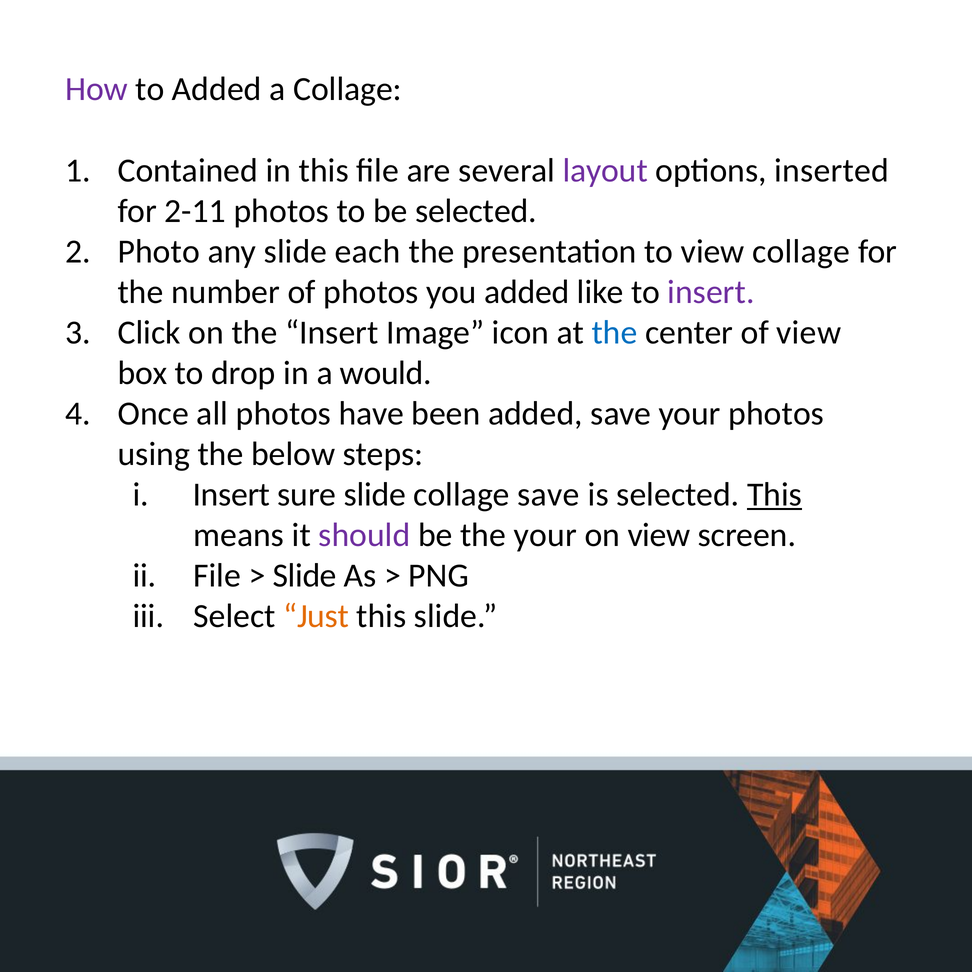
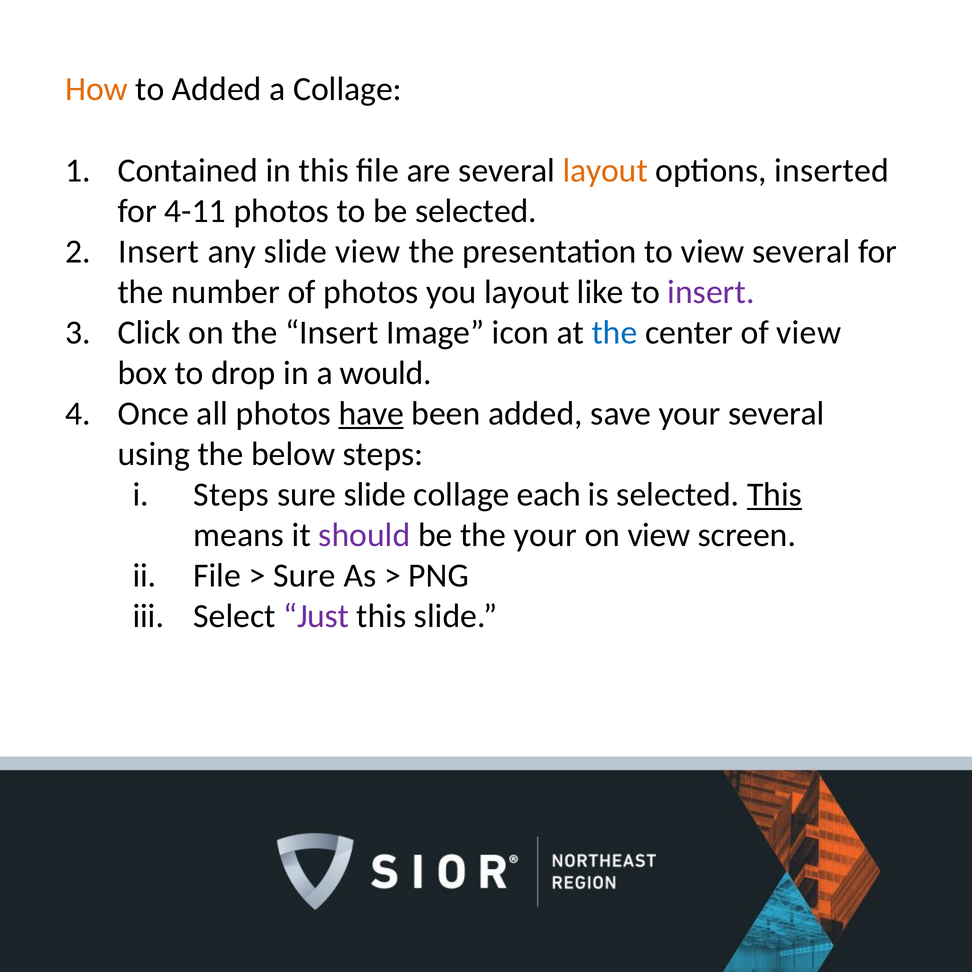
How colour: purple -> orange
layout at (605, 170) colour: purple -> orange
2-11: 2-11 -> 4-11
Photo at (159, 251): Photo -> Insert
slide each: each -> view
view collage: collage -> several
you added: added -> layout
have underline: none -> present
your photos: photos -> several
Insert at (231, 494): Insert -> Steps
collage save: save -> each
Slide at (305, 576): Slide -> Sure
Just colour: orange -> purple
